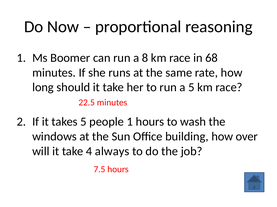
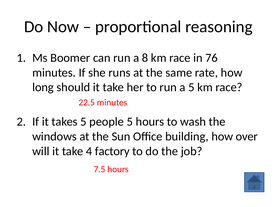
68: 68 -> 76
people 1: 1 -> 5
always: always -> factory
